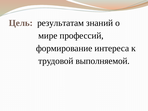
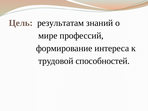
выполняемой: выполняемой -> способностей
